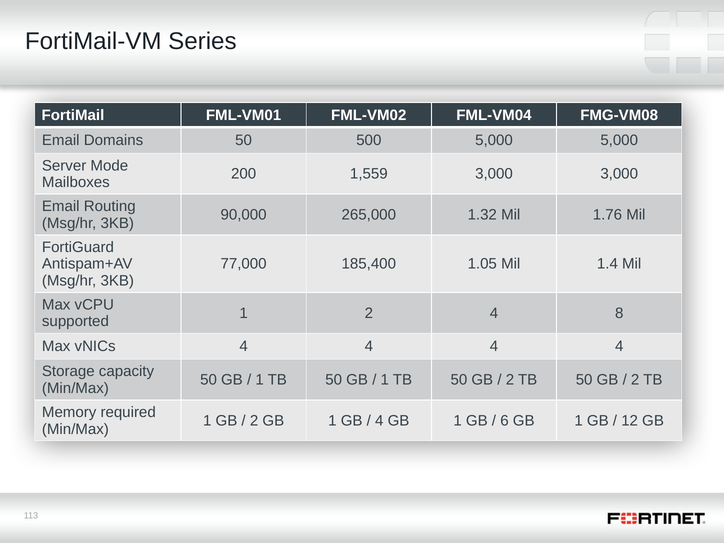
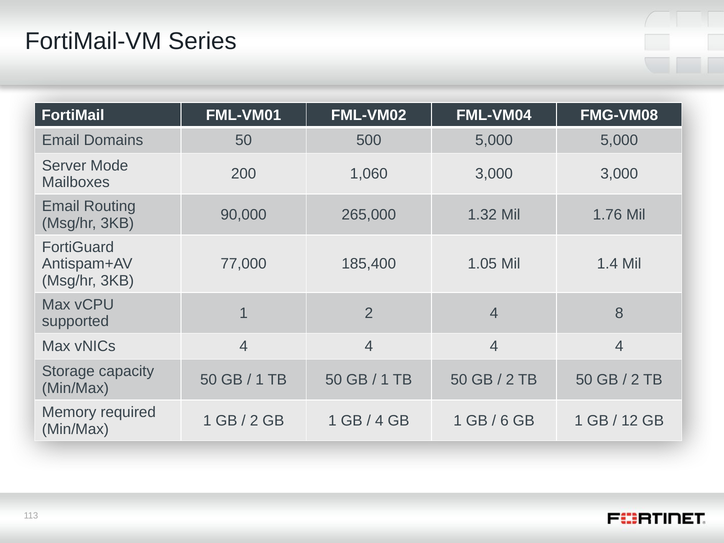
1,559: 1,559 -> 1,060
